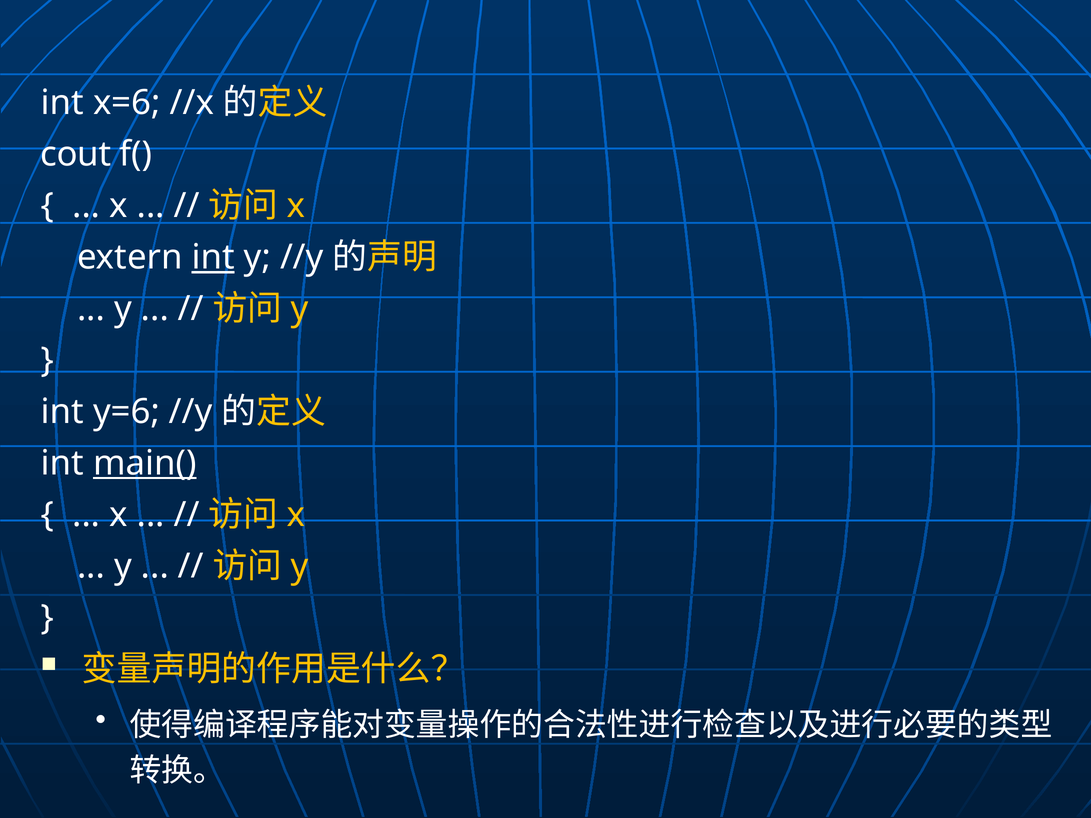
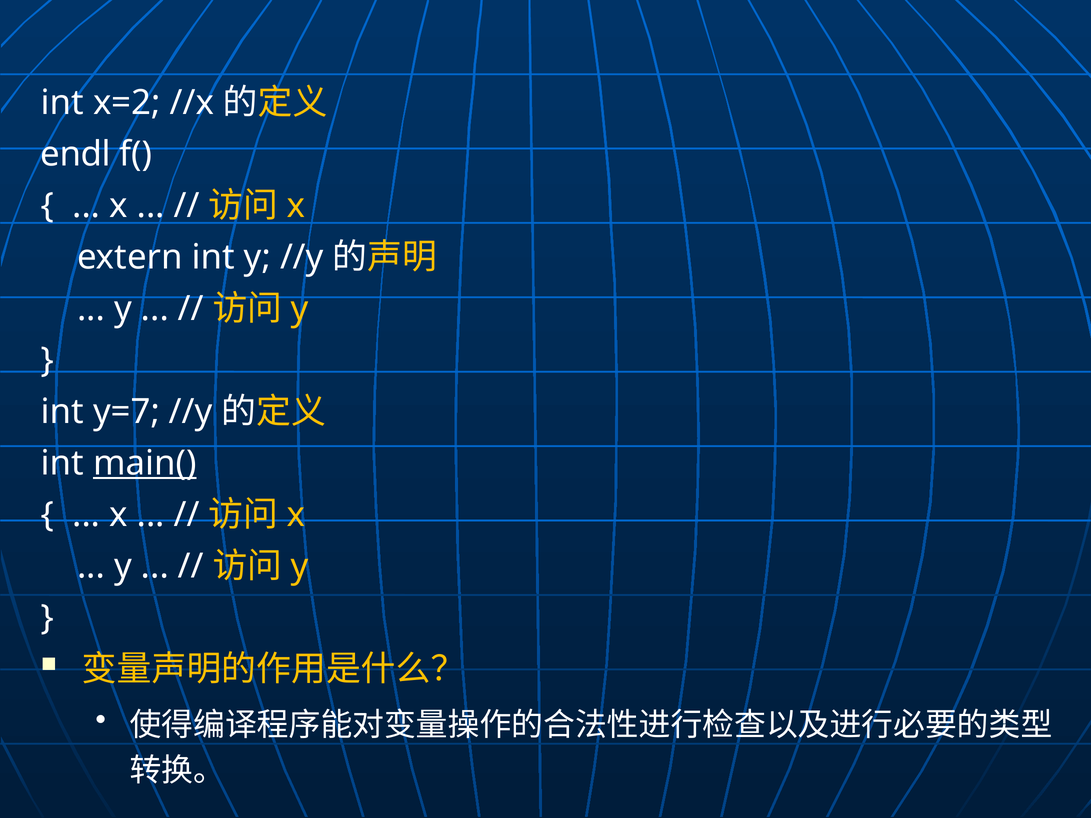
x=6: x=6 -> x=2
cout: cout -> endl
int at (213, 257) underline: present -> none
y=6: y=6 -> y=7
